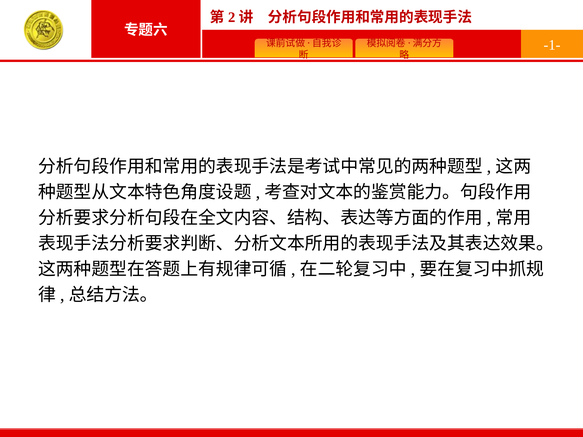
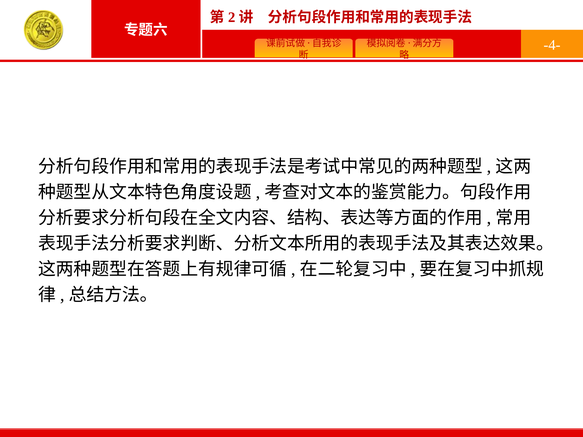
-1-: -1- -> -4-
